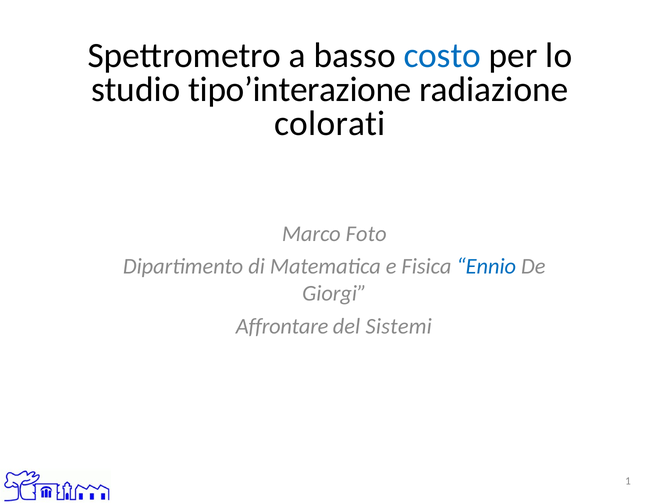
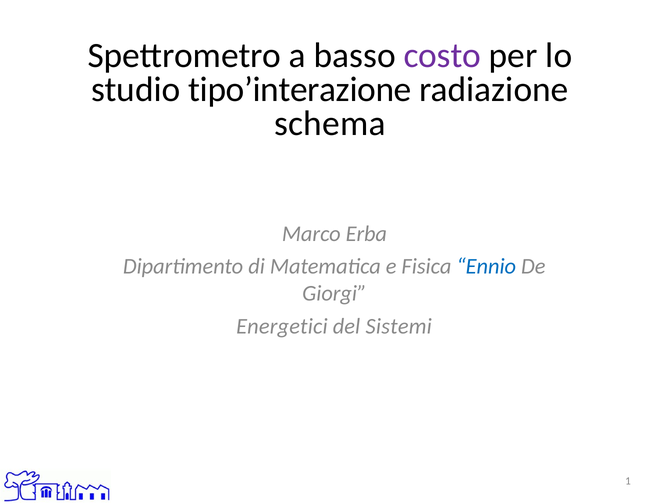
costo colour: blue -> purple
colorati: colorati -> schema
Foto: Foto -> Erba
Affrontare: Affrontare -> Energetici
